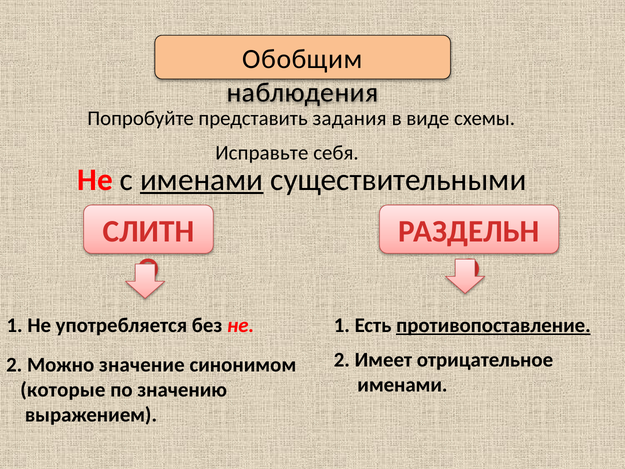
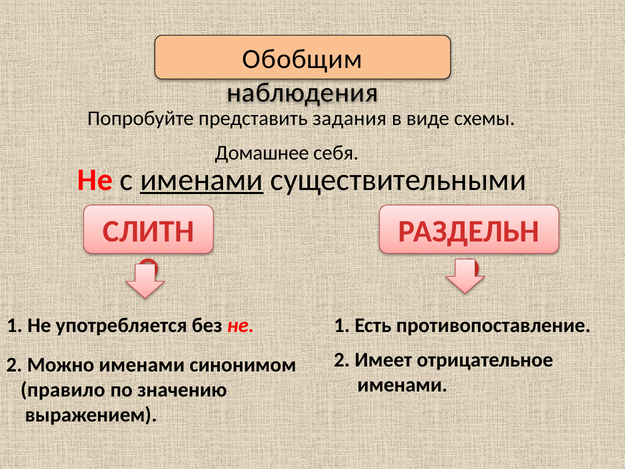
Исправьте: Исправьте -> Домашнее
противопоставление underline: present -> none
Можно значение: значение -> именами
которые: которые -> правило
